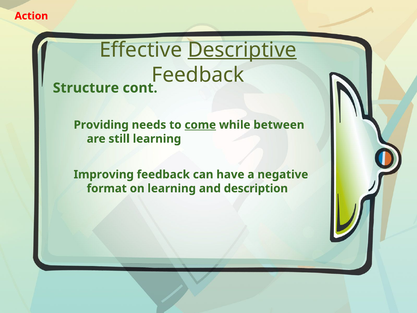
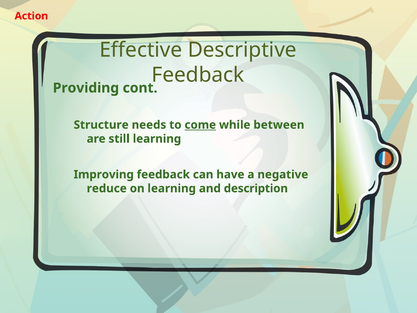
Descriptive underline: present -> none
Structure: Structure -> Providing
Providing: Providing -> Structure
format: format -> reduce
